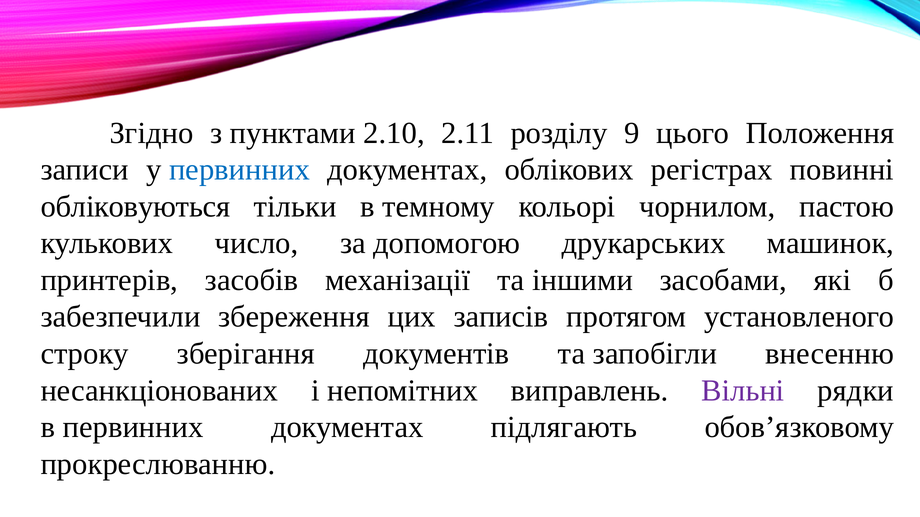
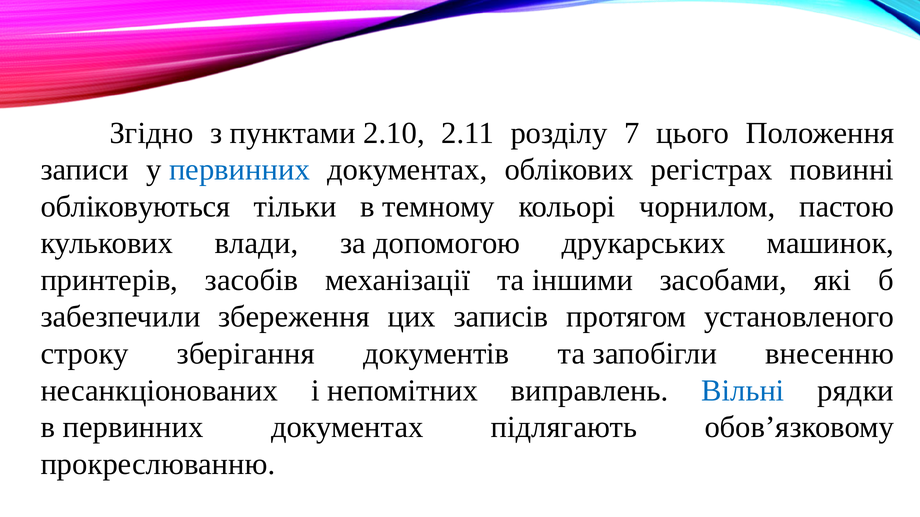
9: 9 -> 7
число: число -> влади
Вільні colour: purple -> blue
